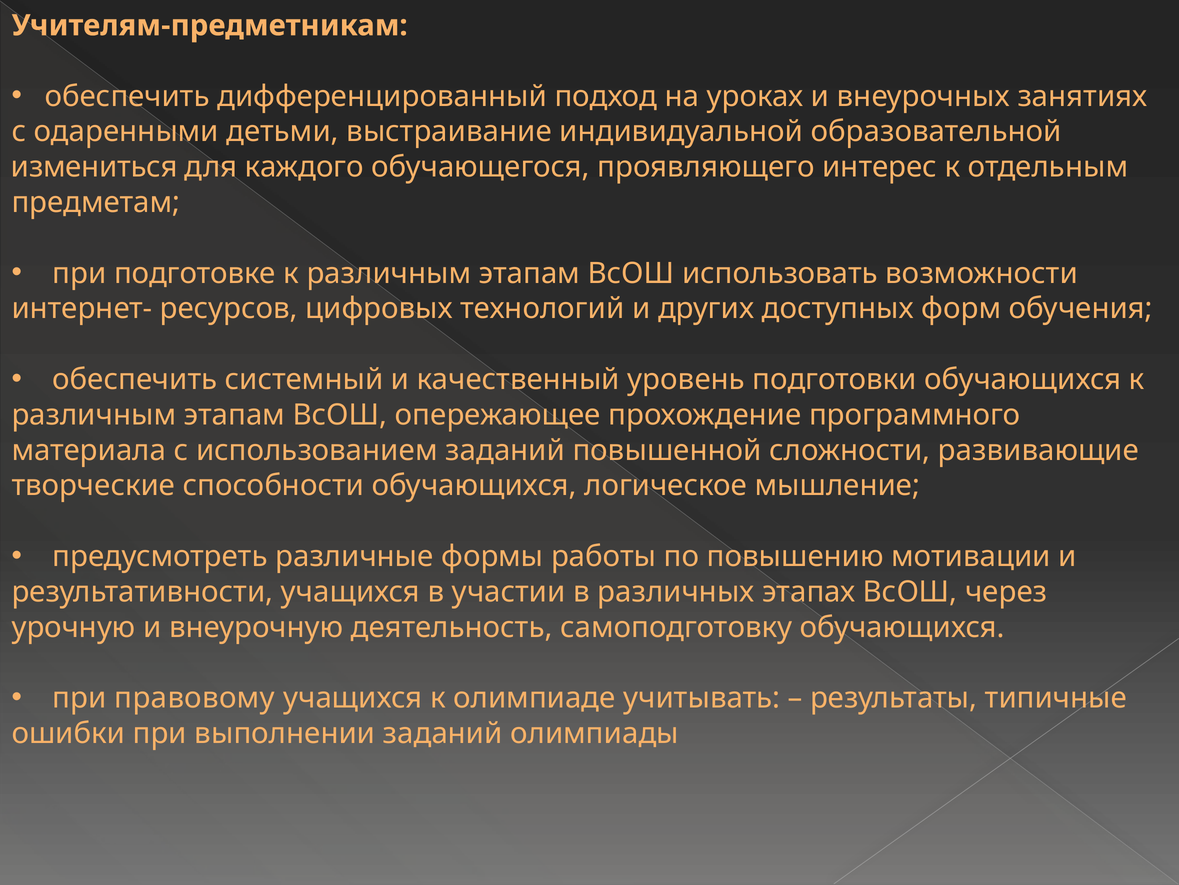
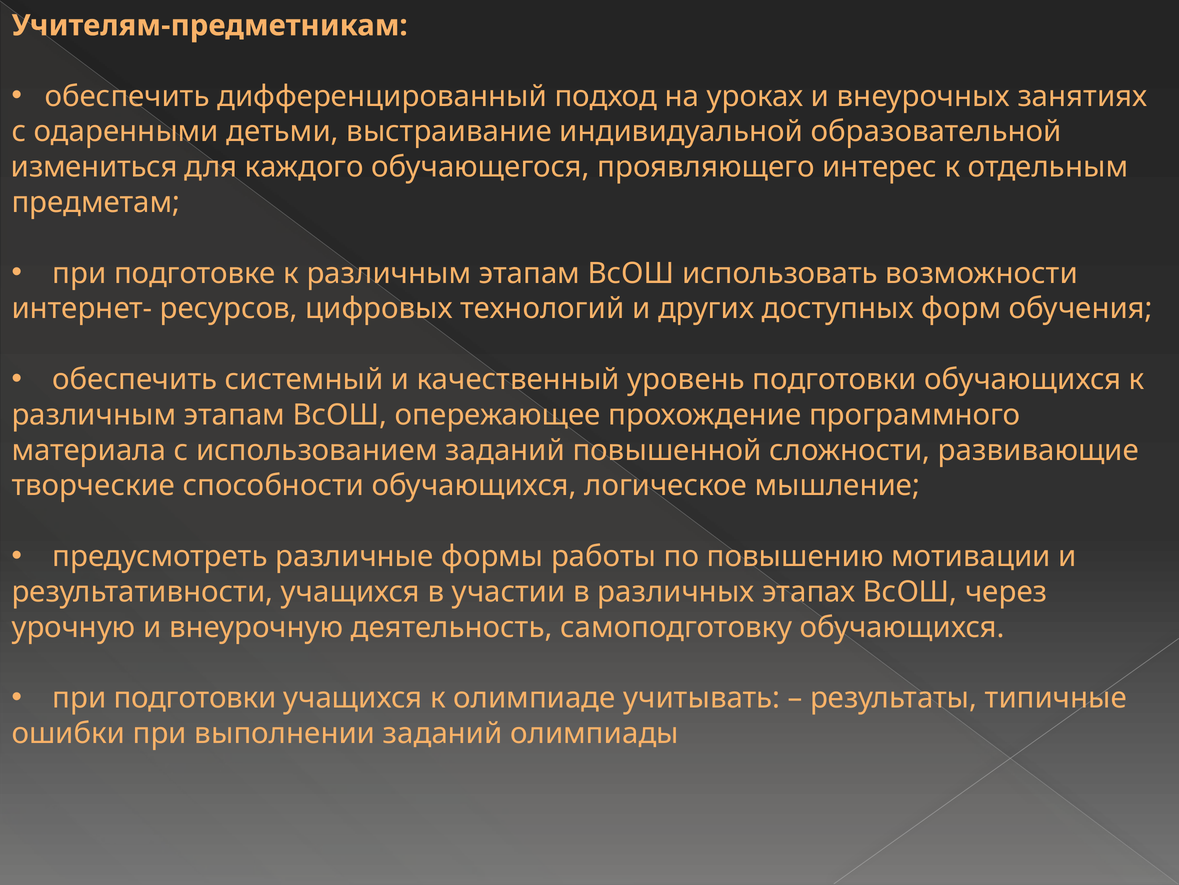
при правовому: правовому -> подготовки
